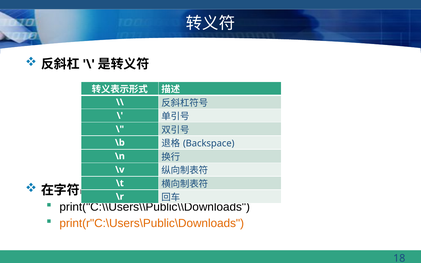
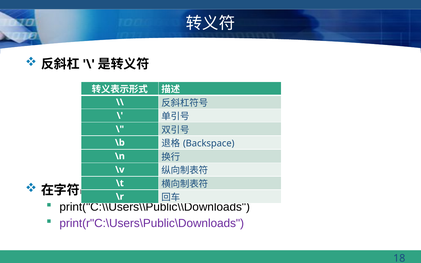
print(r"C:\Users\Public\Downloads colour: orange -> purple
